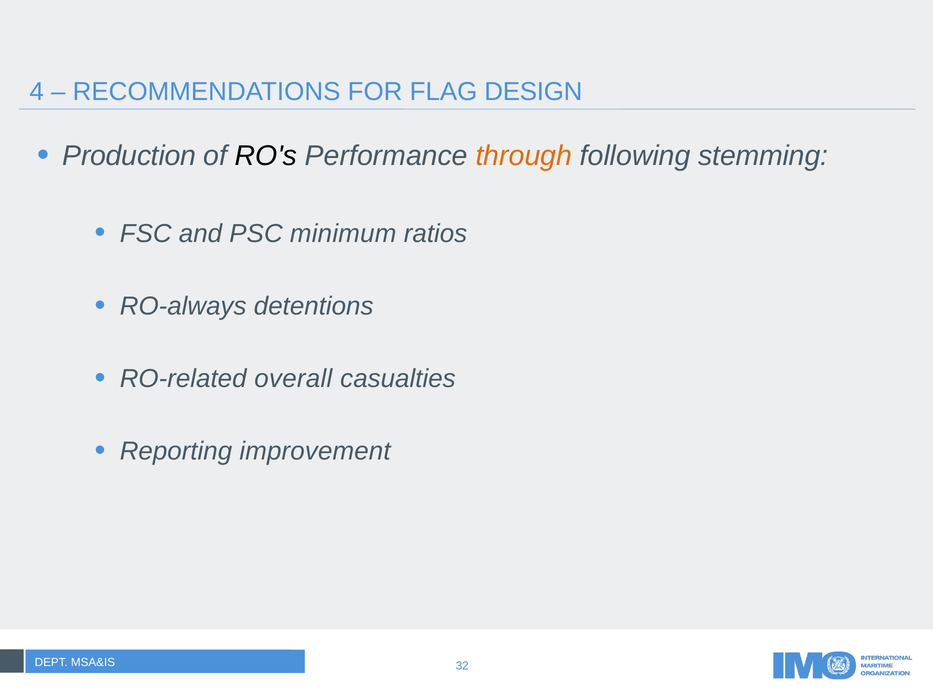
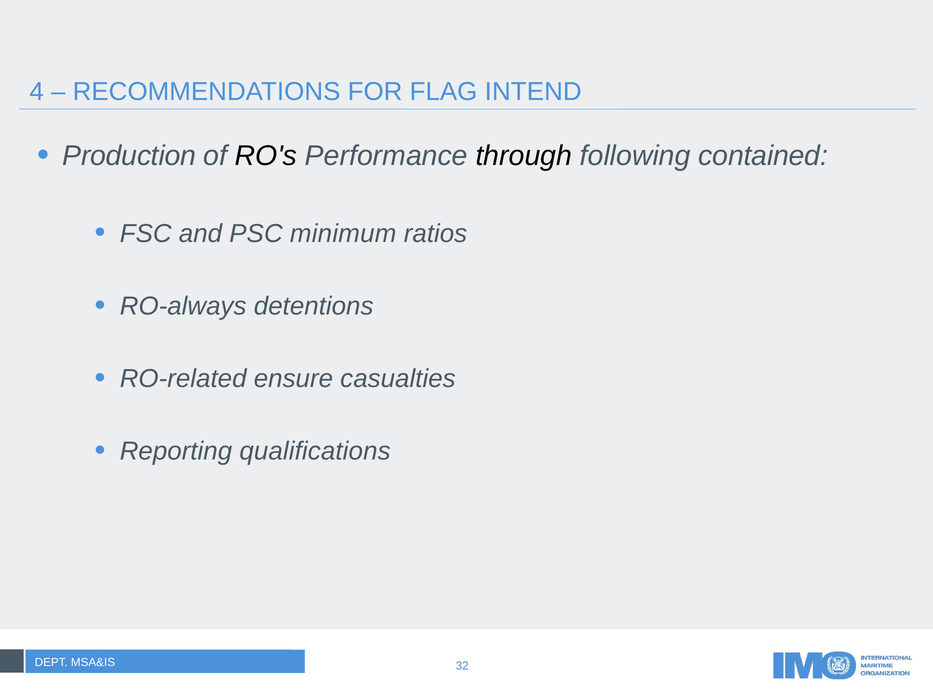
DESIGN: DESIGN -> INTEND
through colour: orange -> black
stemming: stemming -> contained
overall: overall -> ensure
improvement: improvement -> qualifications
